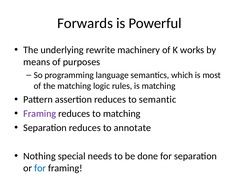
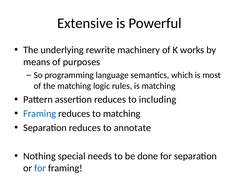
Forwards: Forwards -> Extensive
semantic: semantic -> including
Framing at (40, 113) colour: purple -> blue
